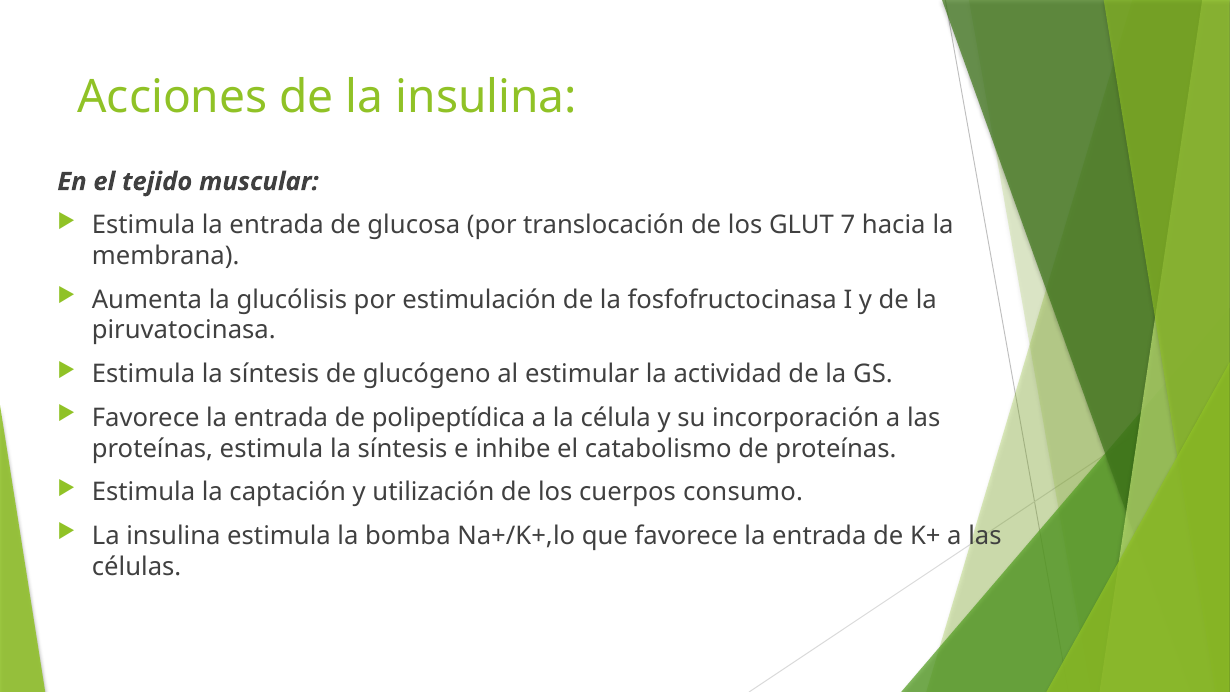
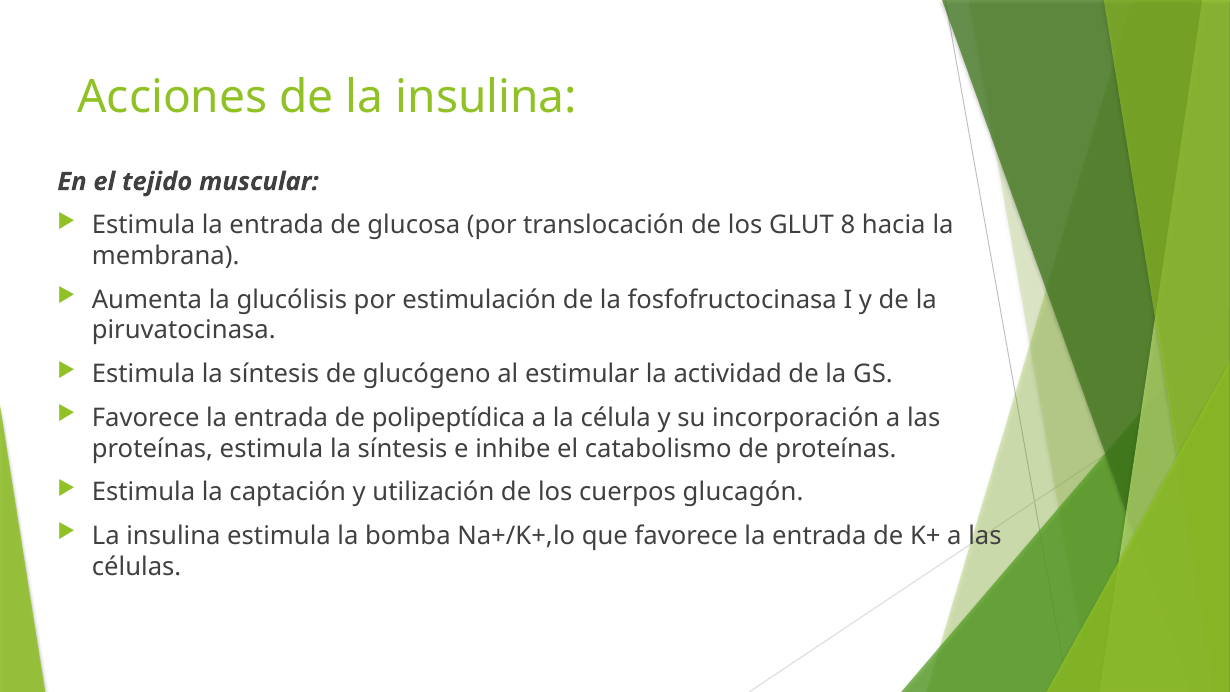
7: 7 -> 8
consumo: consumo -> glucagón
